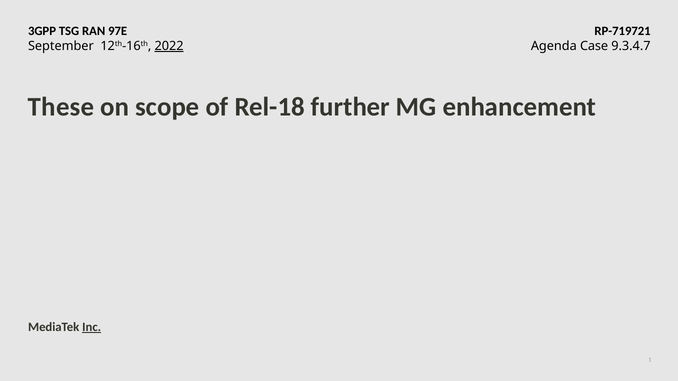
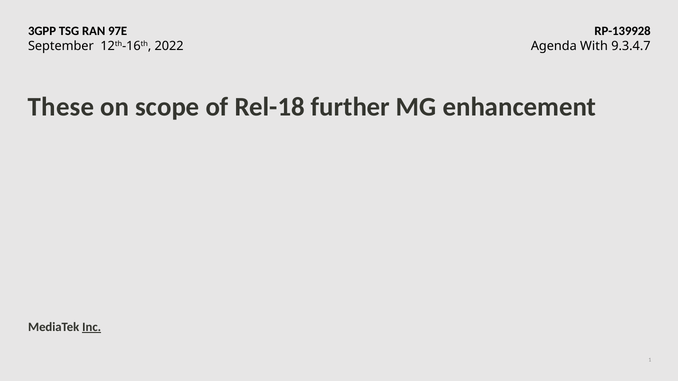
RP-719721: RP-719721 -> RP-139928
2022 underline: present -> none
Case: Case -> With
